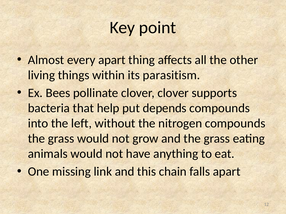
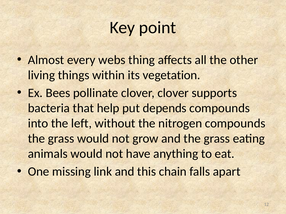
every apart: apart -> webs
parasitism: parasitism -> vegetation
